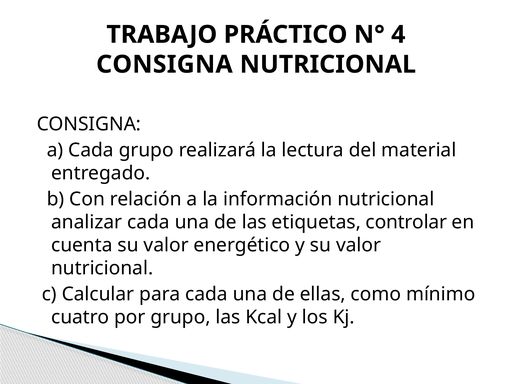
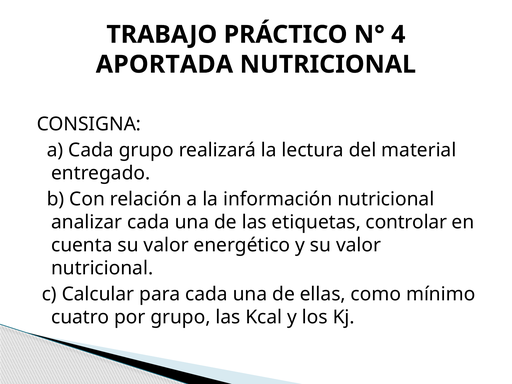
CONSIGNA at (164, 64): CONSIGNA -> APORTADA
